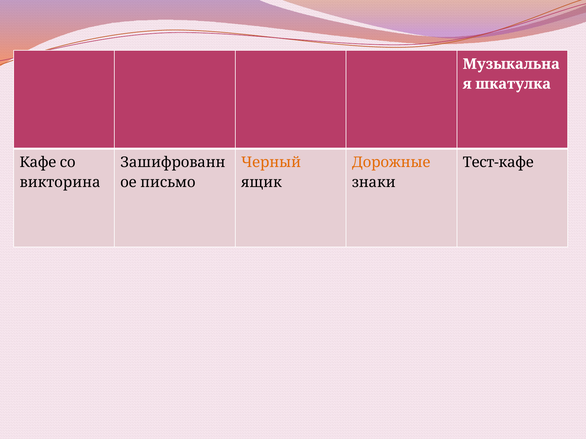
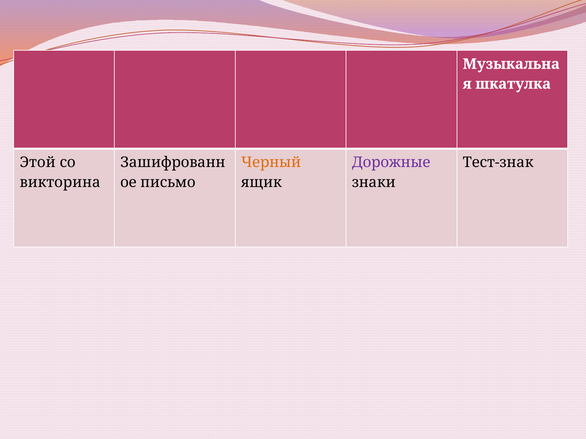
Кафе: Кафе -> Этой
Дорожные colour: orange -> purple
Тест-кафе: Тест-кафе -> Тест-знак
